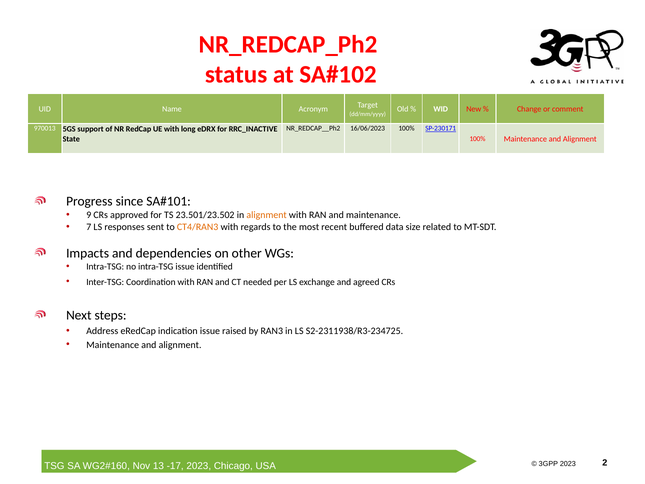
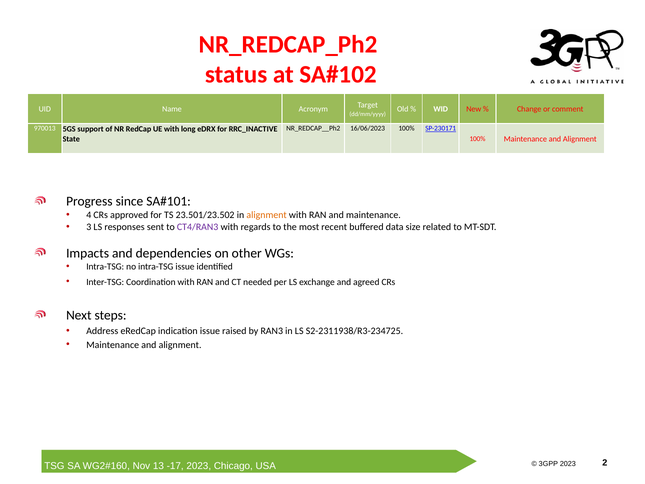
9: 9 -> 4
7: 7 -> 3
CT4/RAN3 colour: orange -> purple
